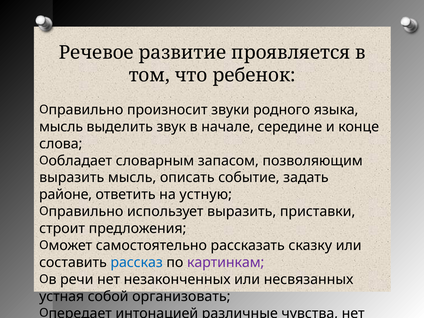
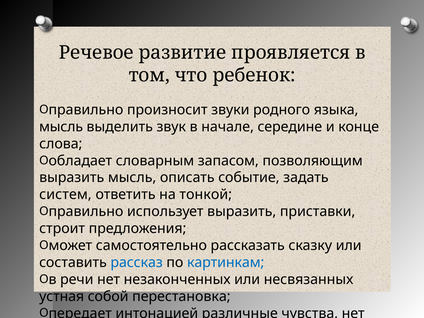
районе: районе -> систем
устную: устную -> тонкой
картинкам colour: purple -> blue
организовать: организовать -> перестановка
